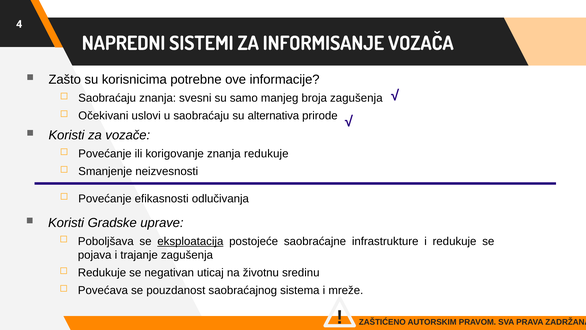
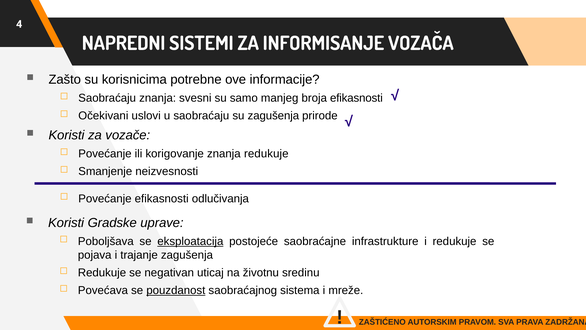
broja zagušenja: zagušenja -> efikasnosti
su alternativa: alternativa -> zagušenja
pouzdanost underline: none -> present
